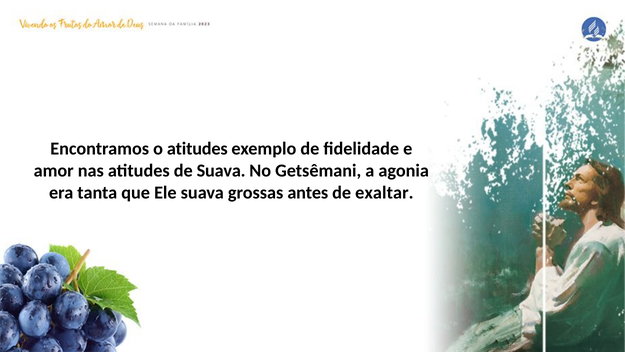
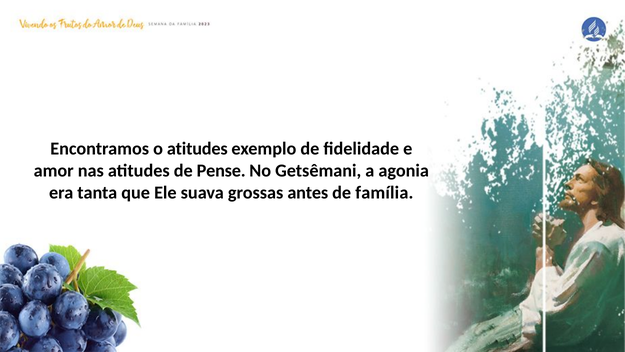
de Suava: Suava -> Pense
exaltar: exaltar -> família
